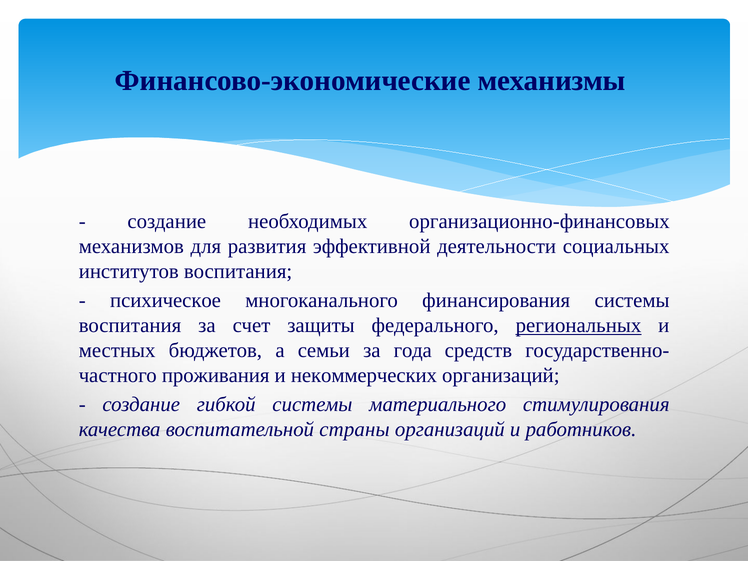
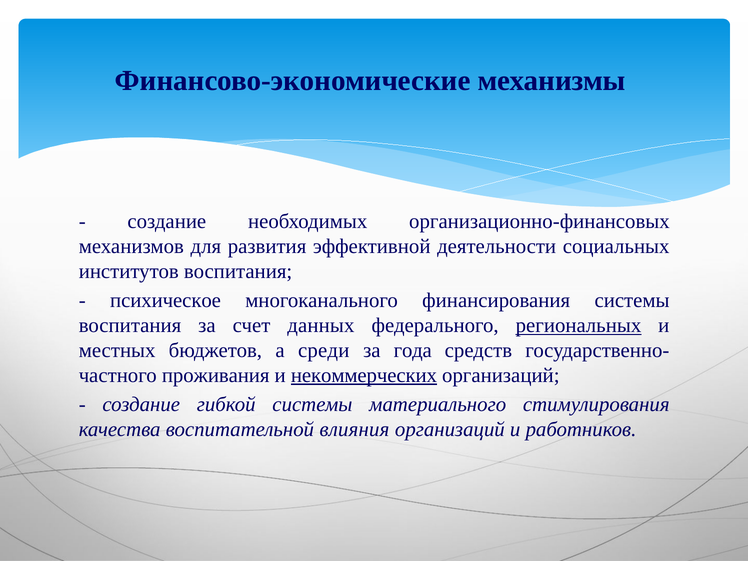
защиты: защиты -> данных
семьи: семьи -> среди
некоммерческих underline: none -> present
страны: страны -> влияния
